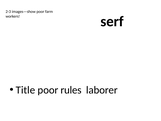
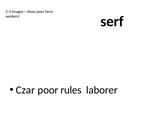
Title: Title -> Czar
